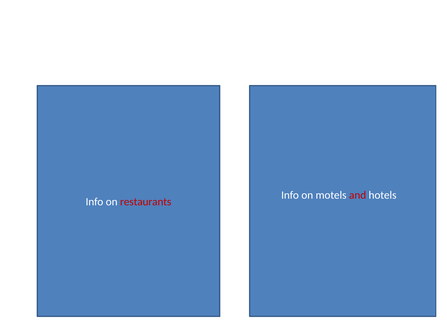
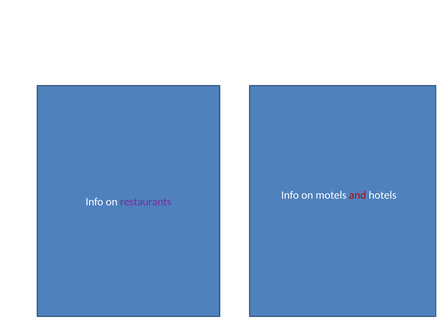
restaurants colour: red -> purple
